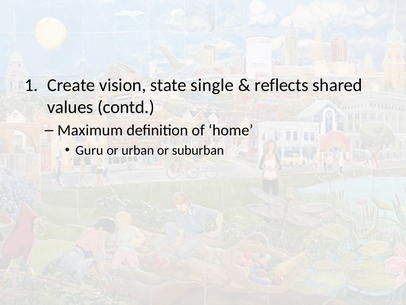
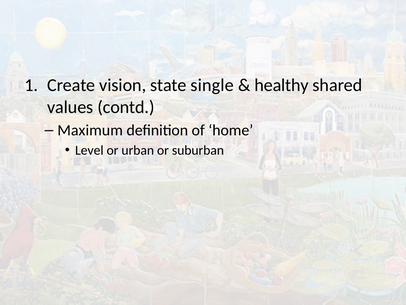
reflects: reflects -> healthy
Guru: Guru -> Level
